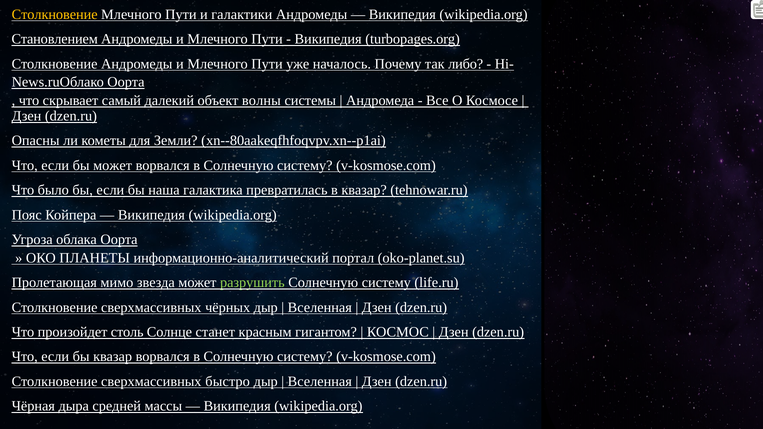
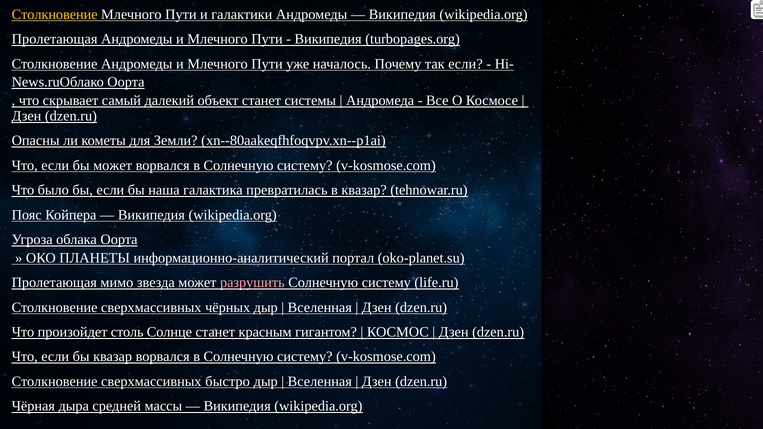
Становлением at (55, 39): Становлением -> Пролетающая
так либо: либо -> если
объект волны: волны -> станет
разрушить colour: light green -> pink
